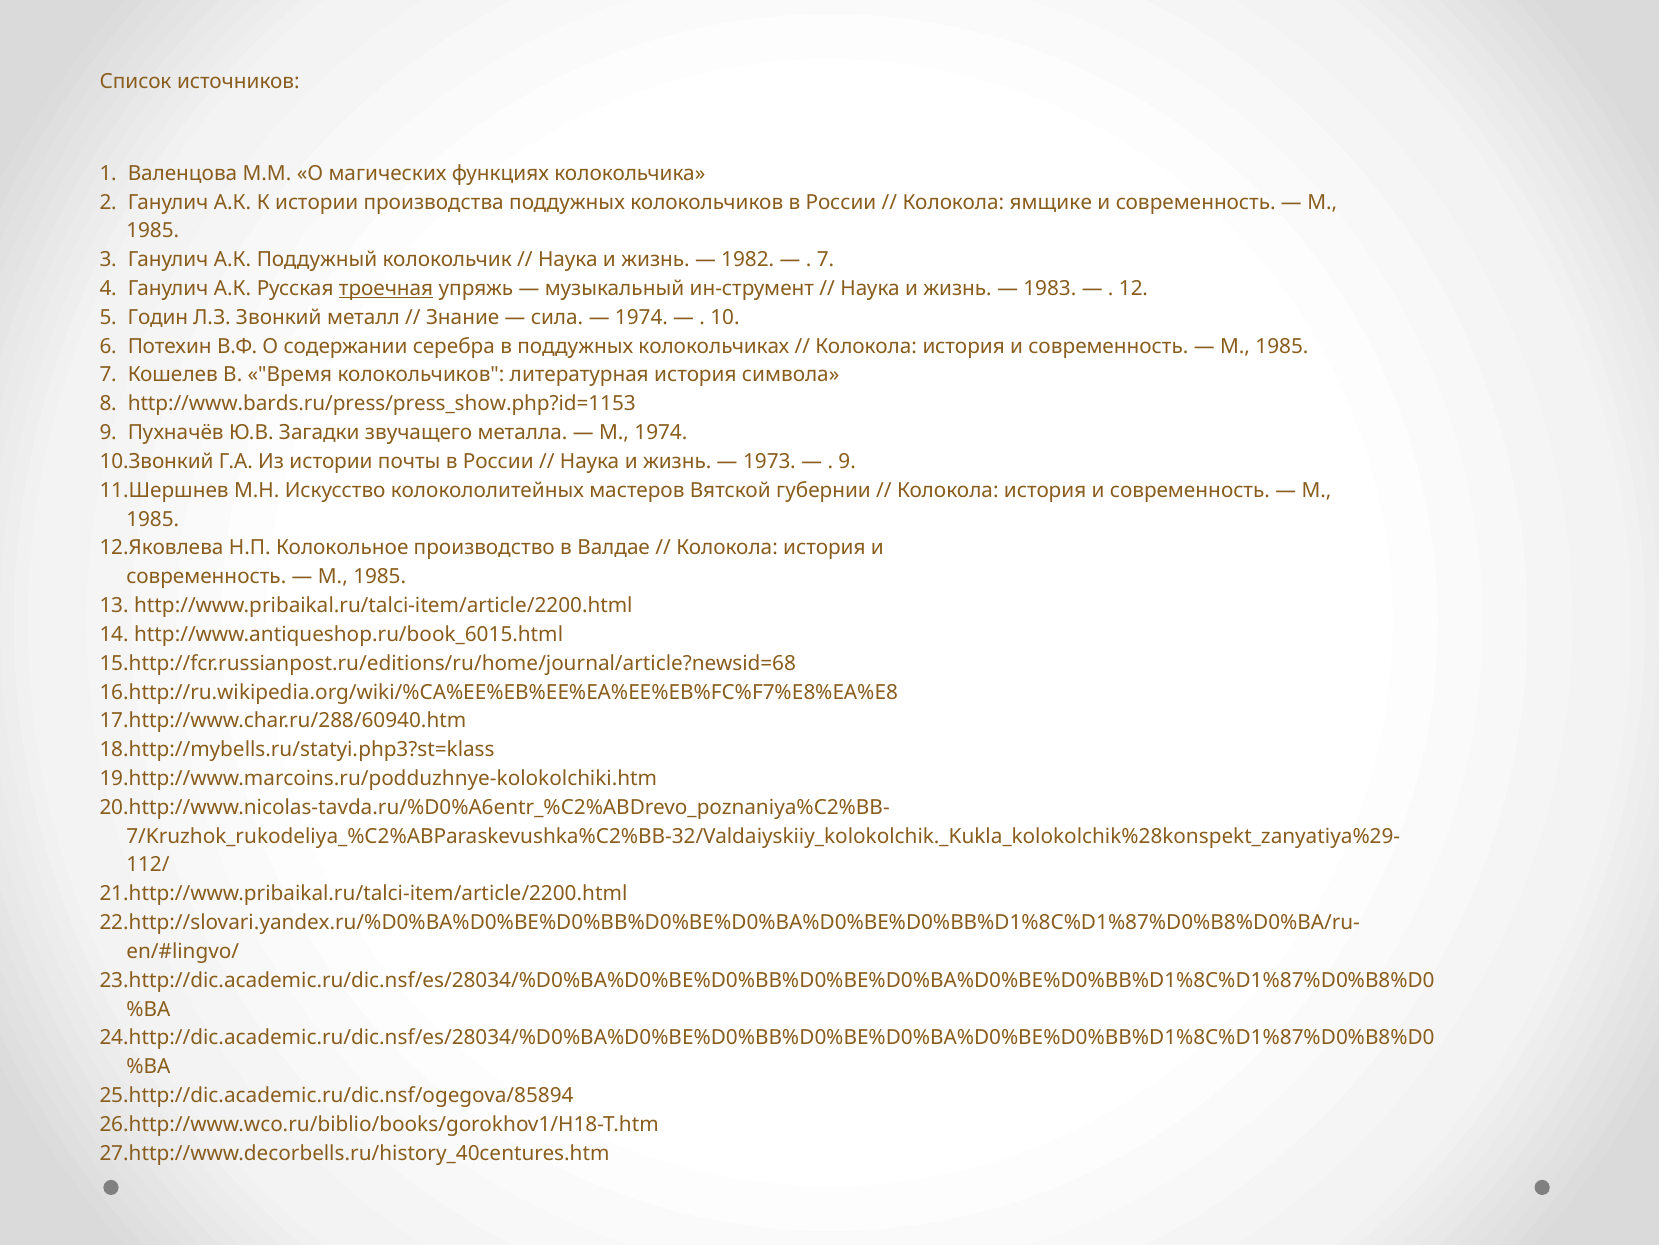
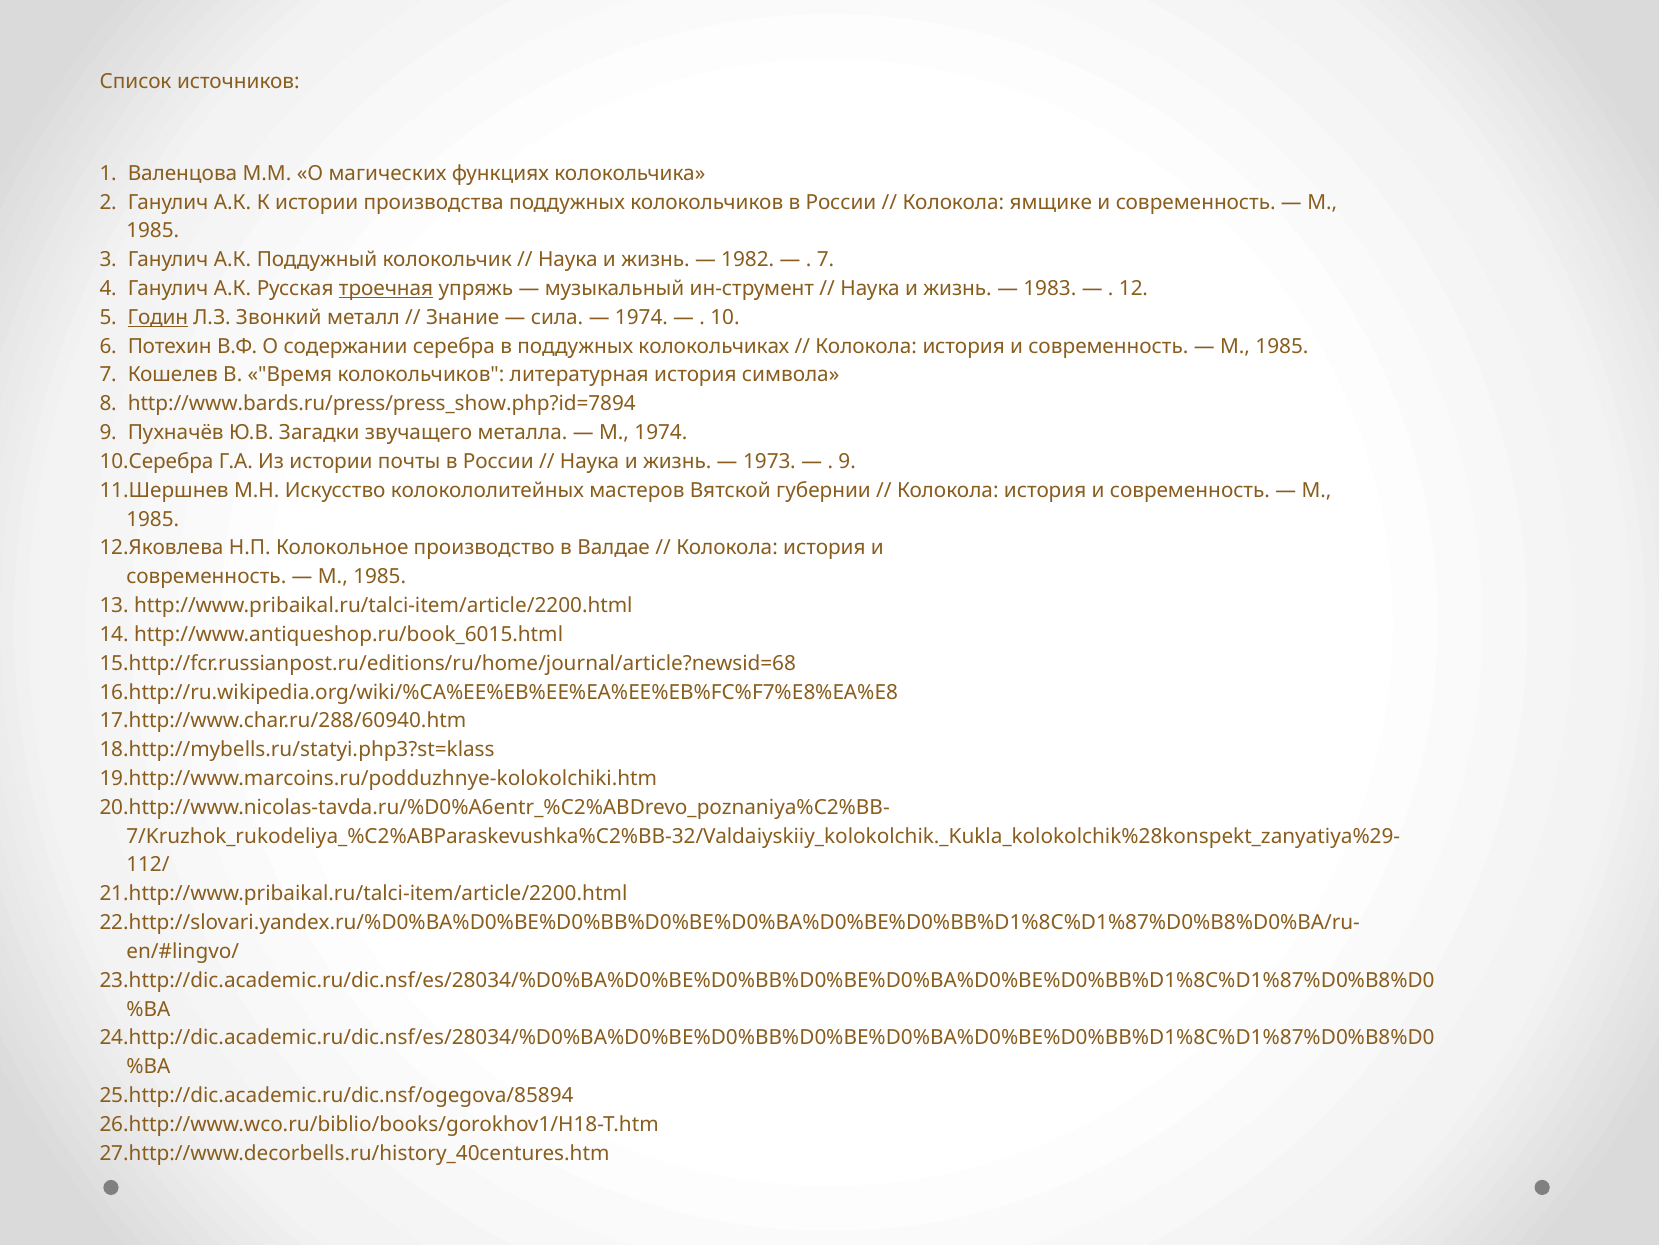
Годин underline: none -> present
http://www.bards.ru/press/press_show.php?id=1153: http://www.bards.ru/press/press_show.php?id=1153 -> http://www.bards.ru/press/press_show.php?id=7894
10.Звонкий: 10.Звонкий -> 10.Серебра
